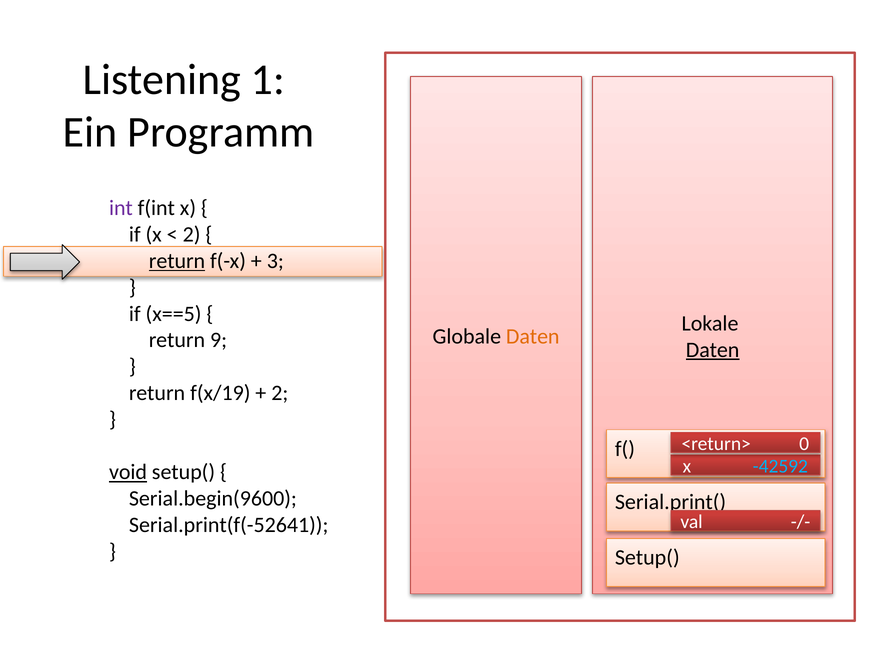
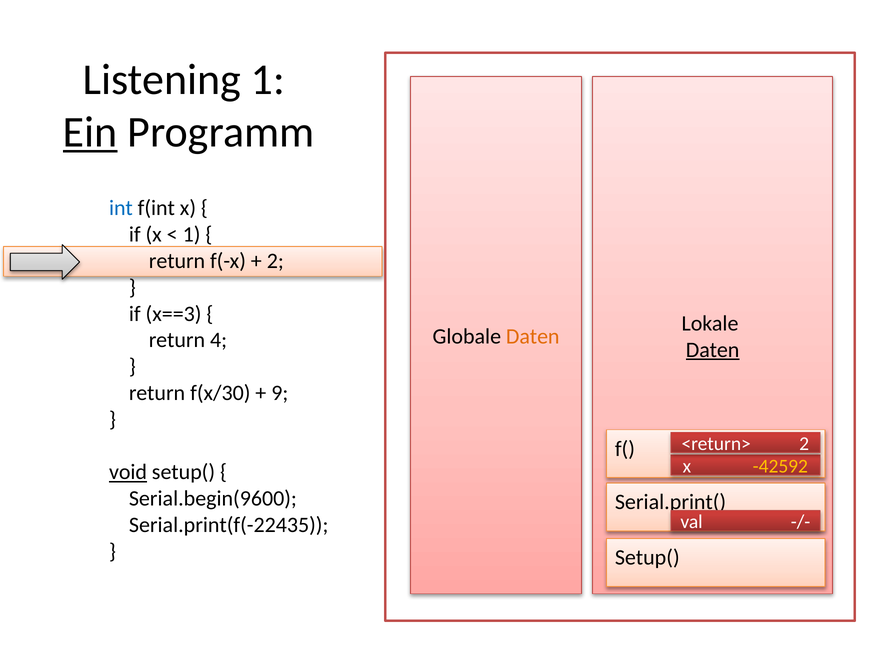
Ein underline: none -> present
int colour: purple -> blue
2 at (192, 235): 2 -> 1
return at (177, 261) underline: present -> none
3 at (275, 261): 3 -> 2
x==5: x==5 -> x==3
9: 9 -> 4
f(x/19: f(x/19 -> f(x/30
2 at (280, 393): 2 -> 9
<return> 0: 0 -> 2
-42592 colour: light blue -> yellow
Serial.print(f(-52641: Serial.print(f(-52641 -> Serial.print(f(-22435
